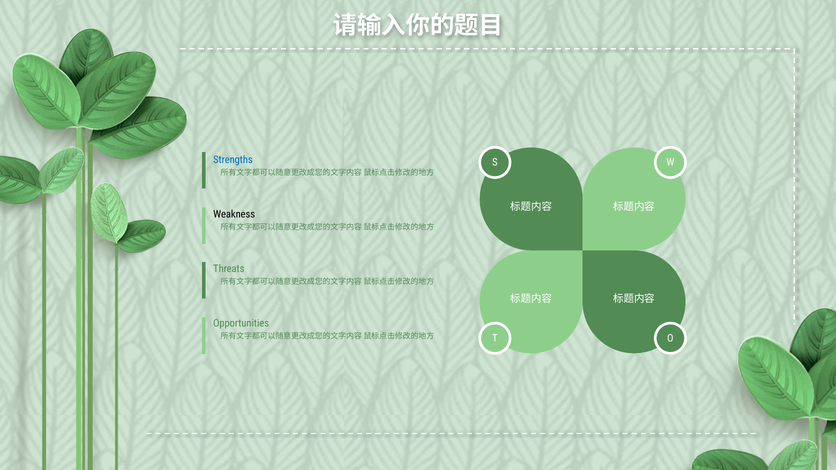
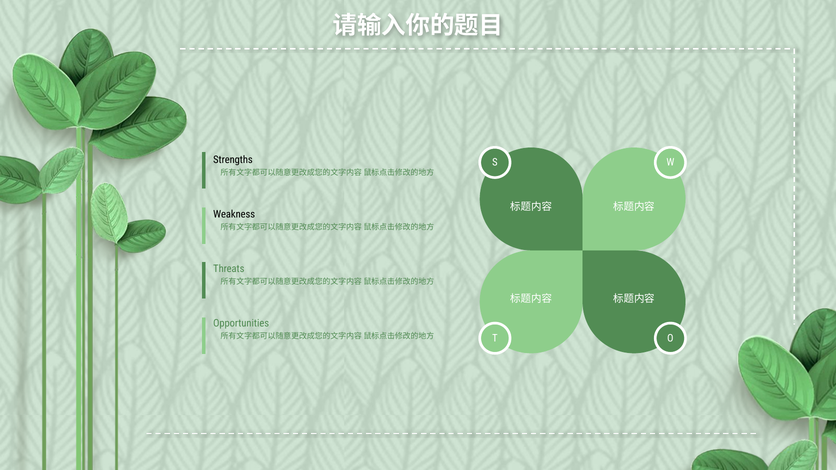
Strengths colour: blue -> black
